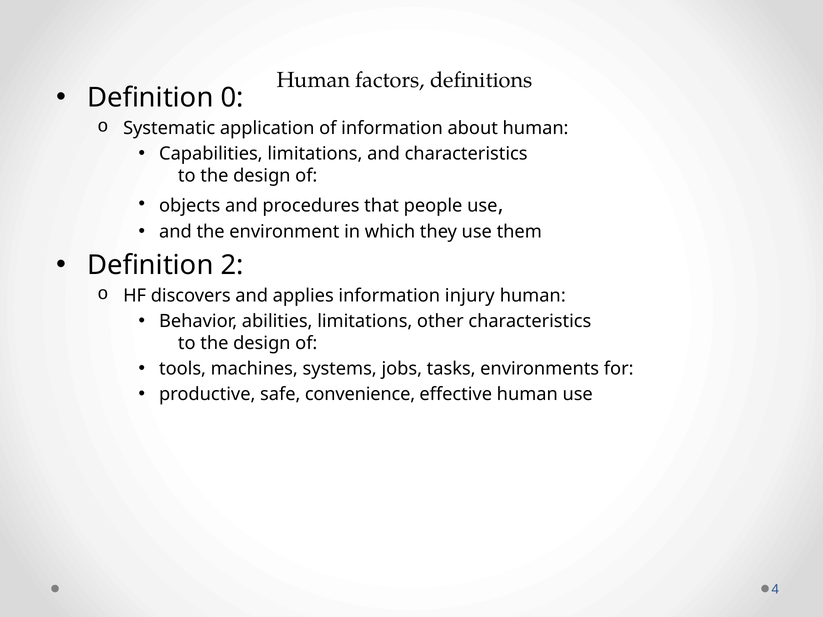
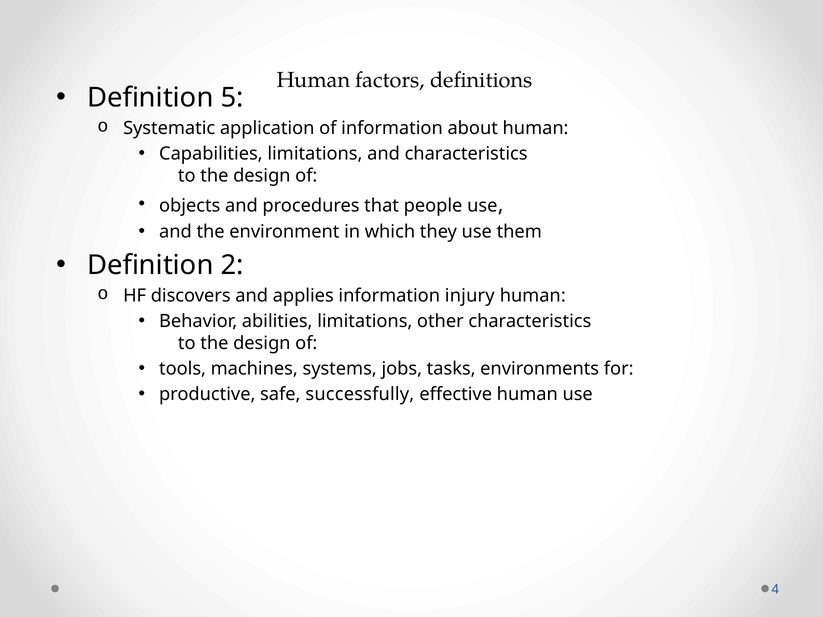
0: 0 -> 5
convenience: convenience -> successfully
